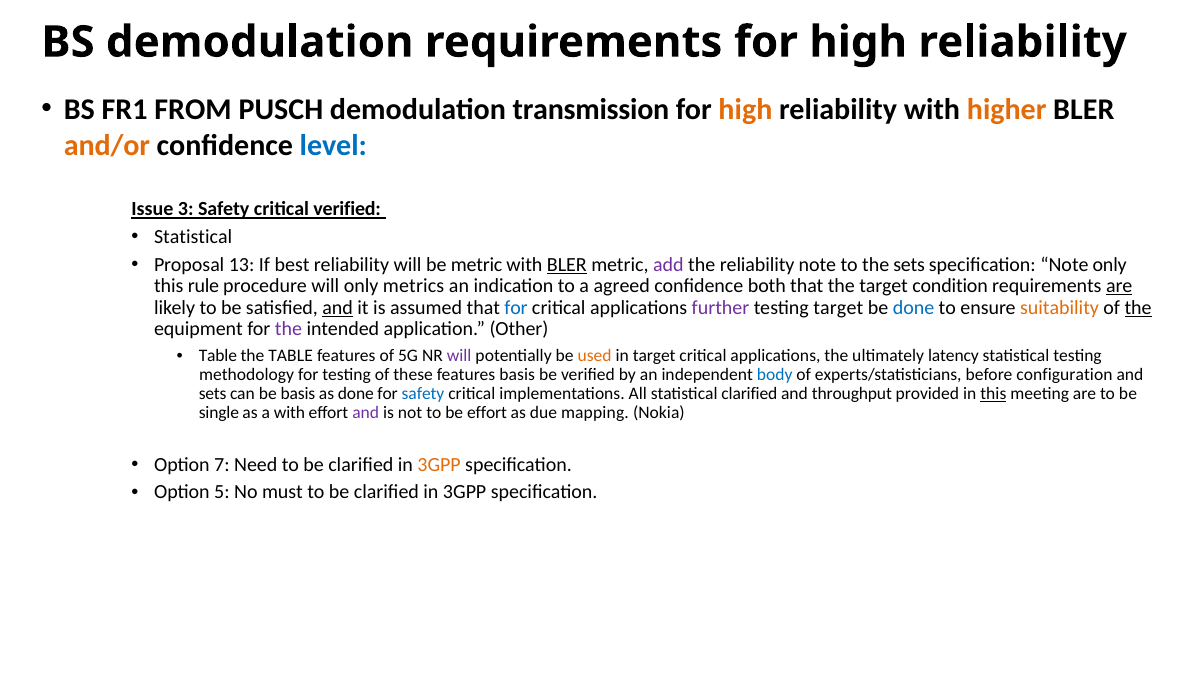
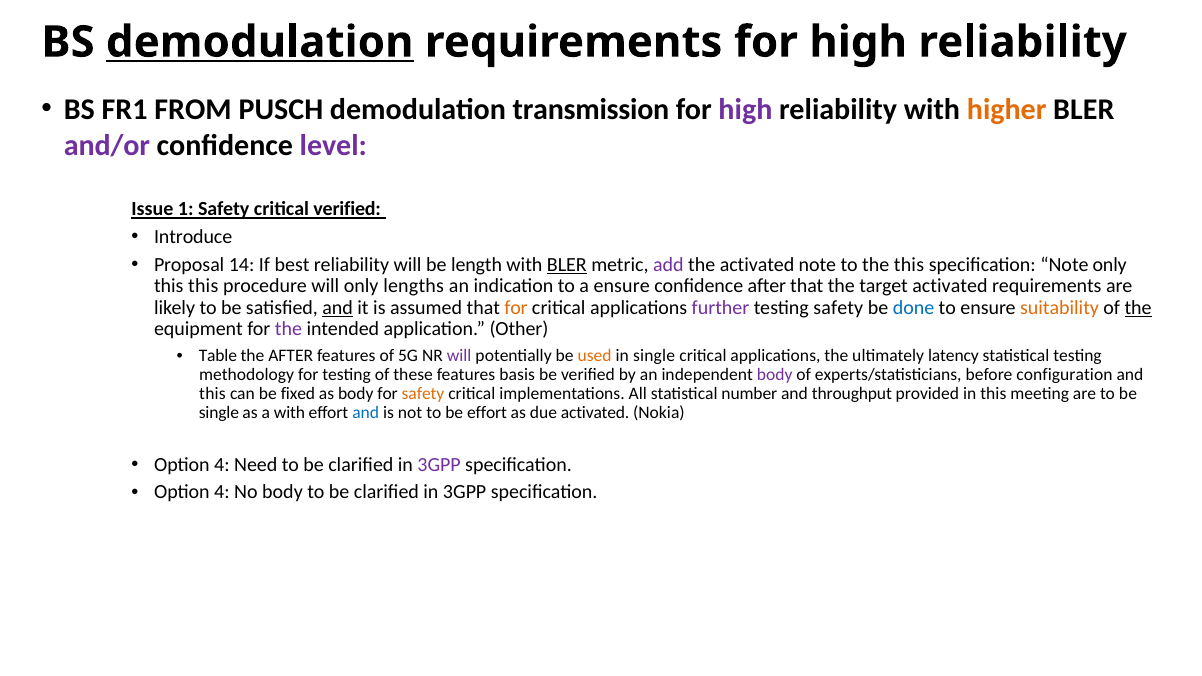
demodulation at (260, 42) underline: none -> present
high at (745, 110) colour: orange -> purple
and/or colour: orange -> purple
level colour: blue -> purple
3: 3 -> 1
Statistical at (193, 237): Statistical -> Introduce
13: 13 -> 14
be metric: metric -> length
the reliability: reliability -> activated
the sets: sets -> this
this rule: rule -> this
metrics: metrics -> lengths
a agreed: agreed -> ensure
confidence both: both -> after
target condition: condition -> activated
are at (1119, 286) underline: present -> none
for at (516, 308) colour: blue -> orange
testing target: target -> safety
the TABLE: TABLE -> AFTER
in target: target -> single
body at (775, 375) colour: blue -> purple
sets at (213, 394): sets -> this
be basis: basis -> fixed
as done: done -> body
safety at (423, 394) colour: blue -> orange
statistical clarified: clarified -> number
this at (993, 394) underline: present -> none
and at (366, 413) colour: purple -> blue
due mapping: mapping -> activated
7 at (222, 465): 7 -> 4
3GPP at (439, 465) colour: orange -> purple
5 at (222, 492): 5 -> 4
No must: must -> body
